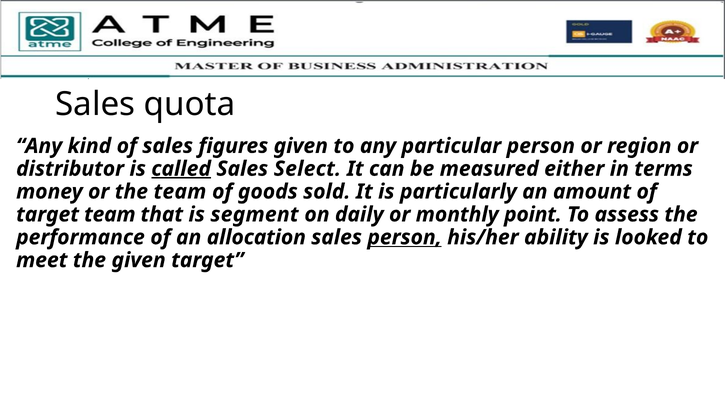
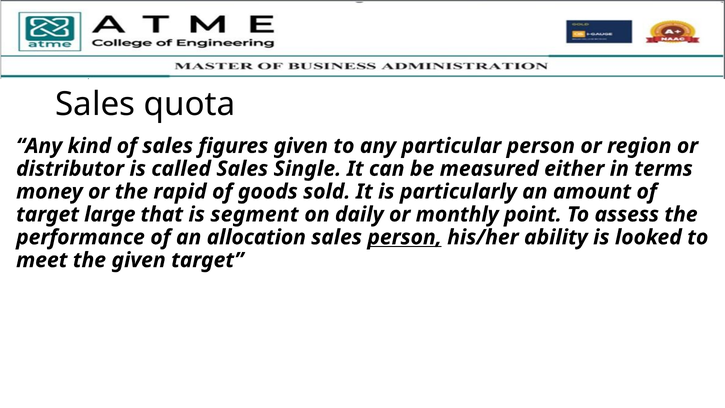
called underline: present -> none
Select: Select -> Single
the team: team -> rapid
target team: team -> large
